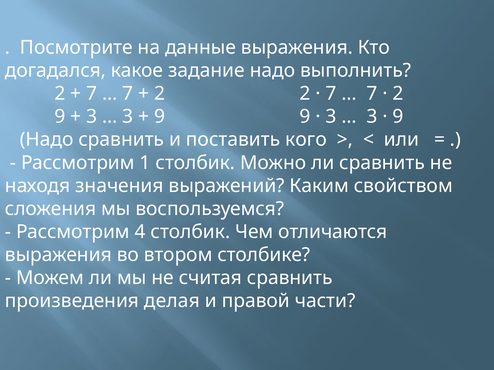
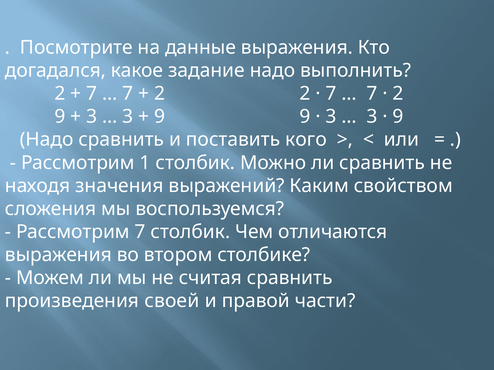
Рассмотрим 4: 4 -> 7
делая: делая -> своей
